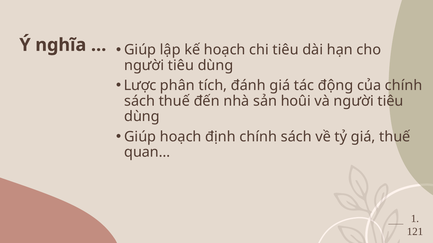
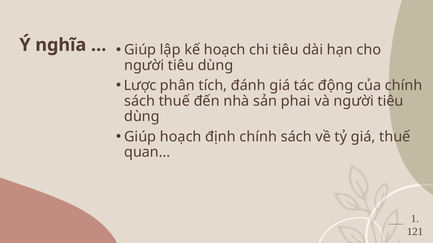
hoûi: hoûi -> phai
